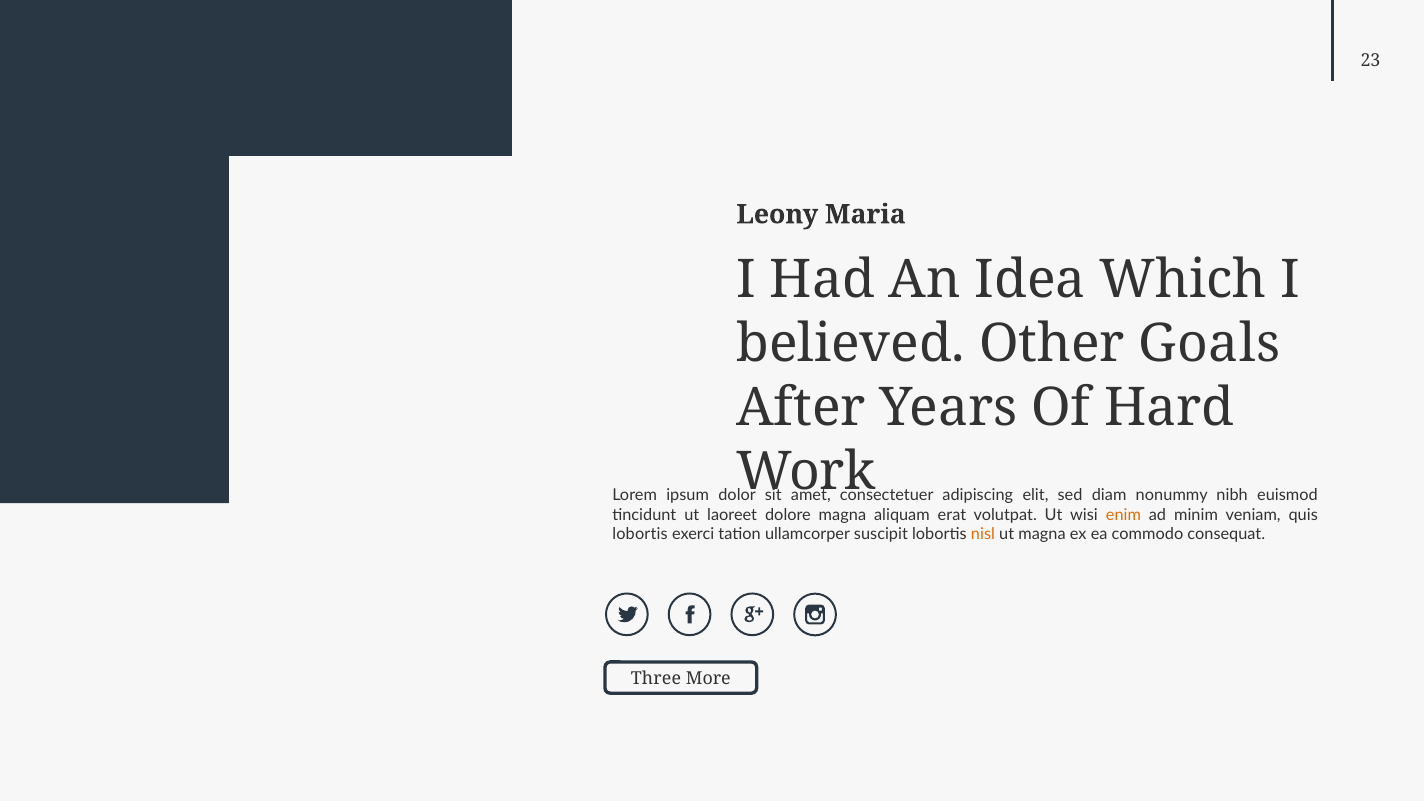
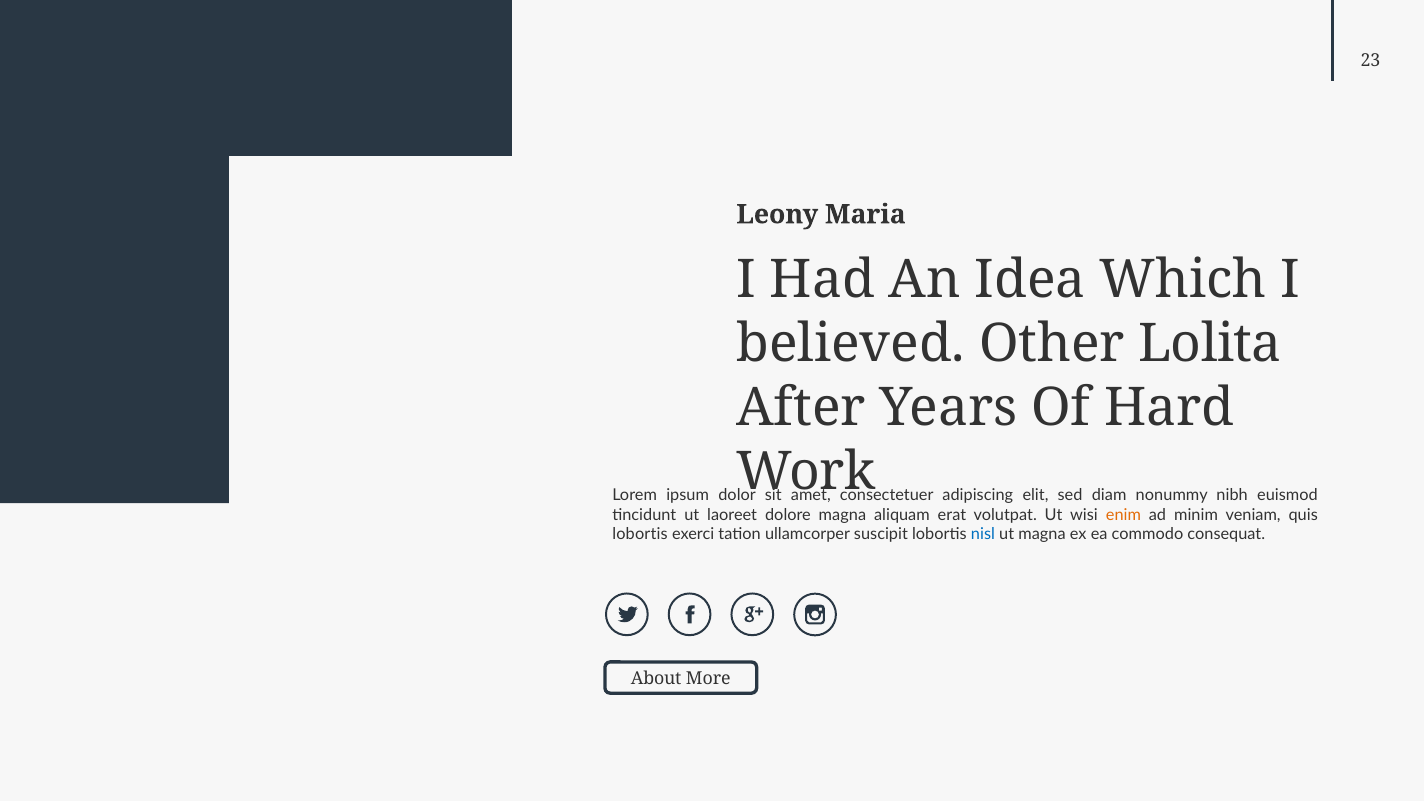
Goals: Goals -> Lolita
nisl colour: orange -> blue
Three: Three -> About
